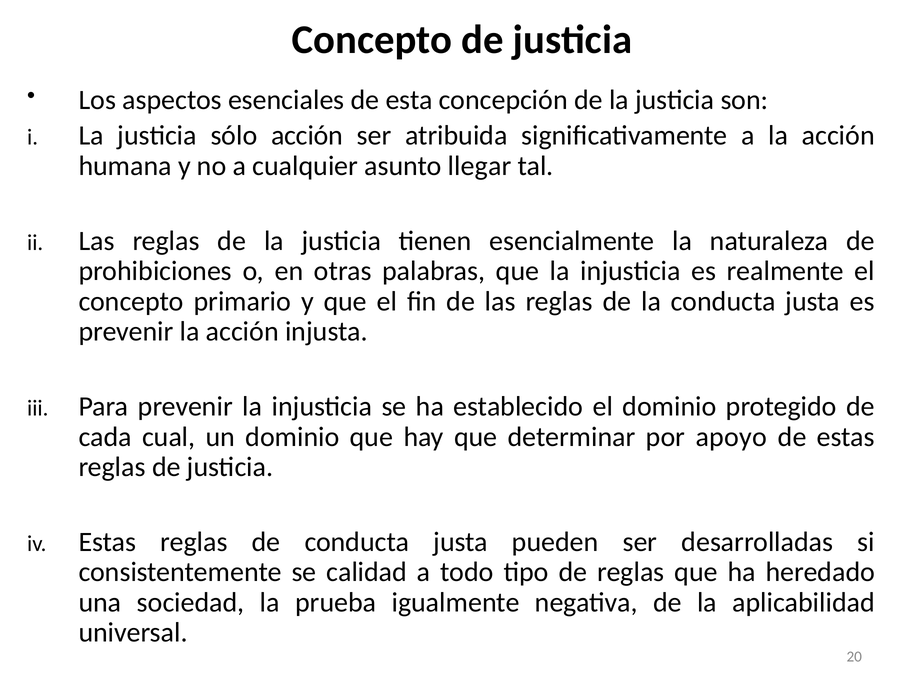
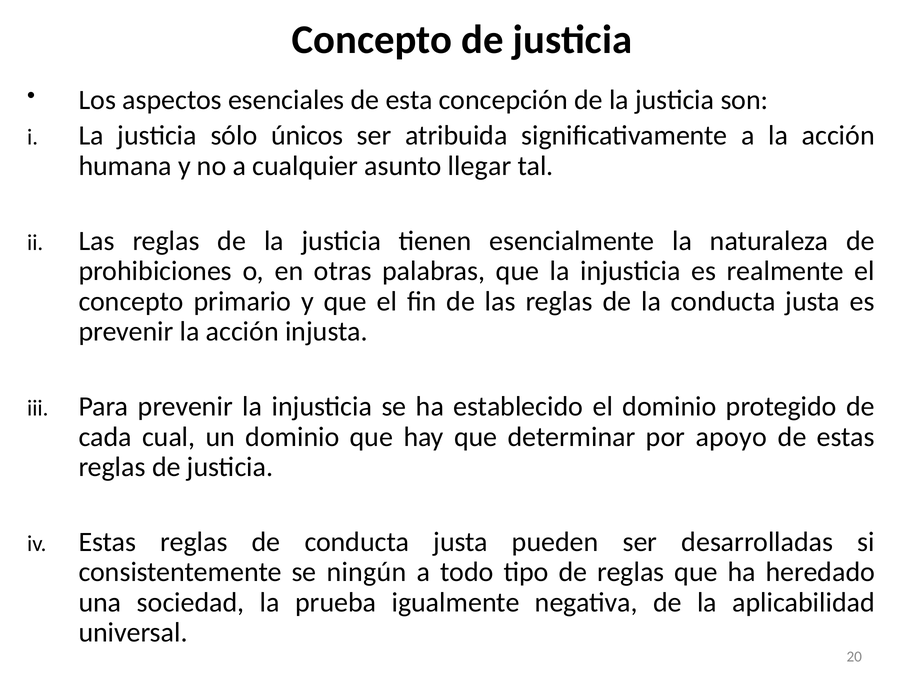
sólo acción: acción -> únicos
calidad: calidad -> ningún
